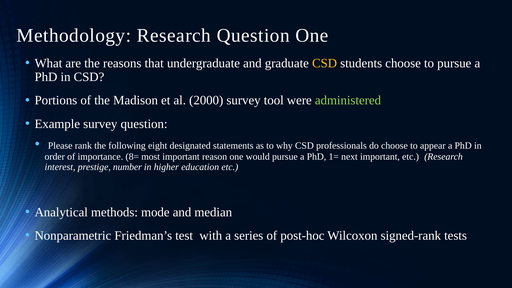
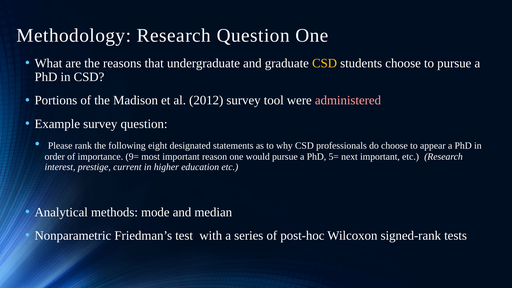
2000: 2000 -> 2012
administered colour: light green -> pink
8=: 8= -> 9=
1=: 1= -> 5=
number: number -> current
